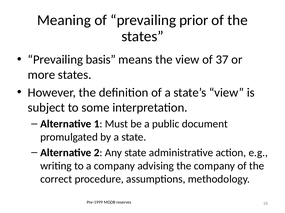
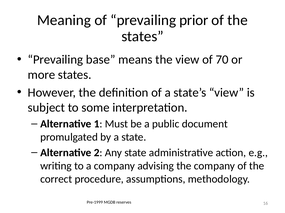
basis: basis -> base
37: 37 -> 70
